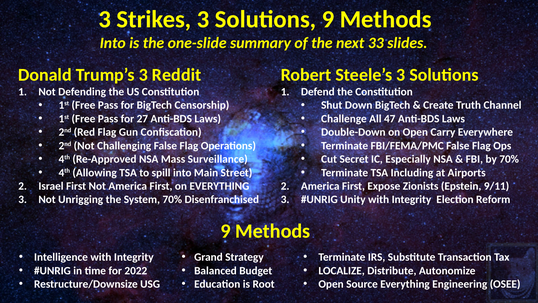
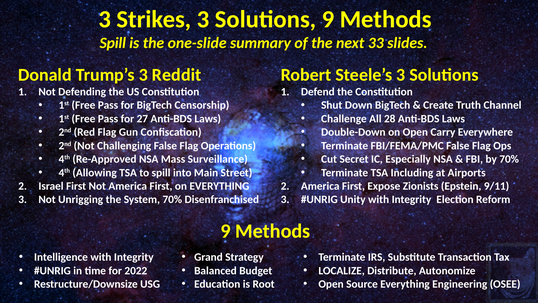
Into at (113, 43): Into -> Spill
47: 47 -> 28
